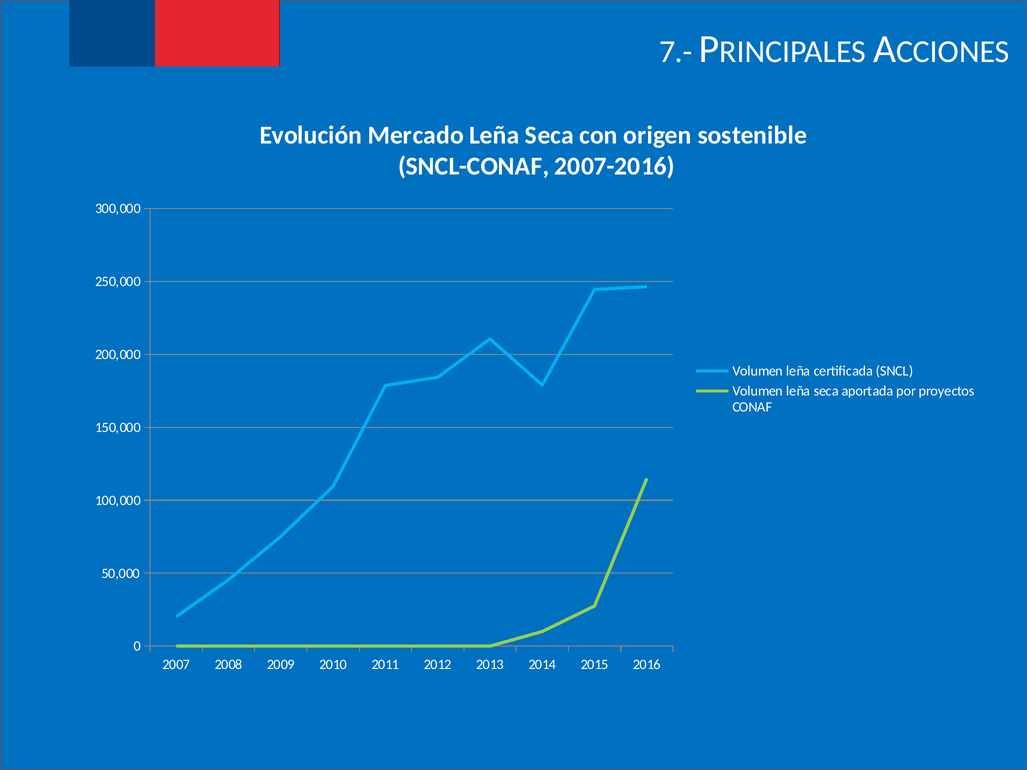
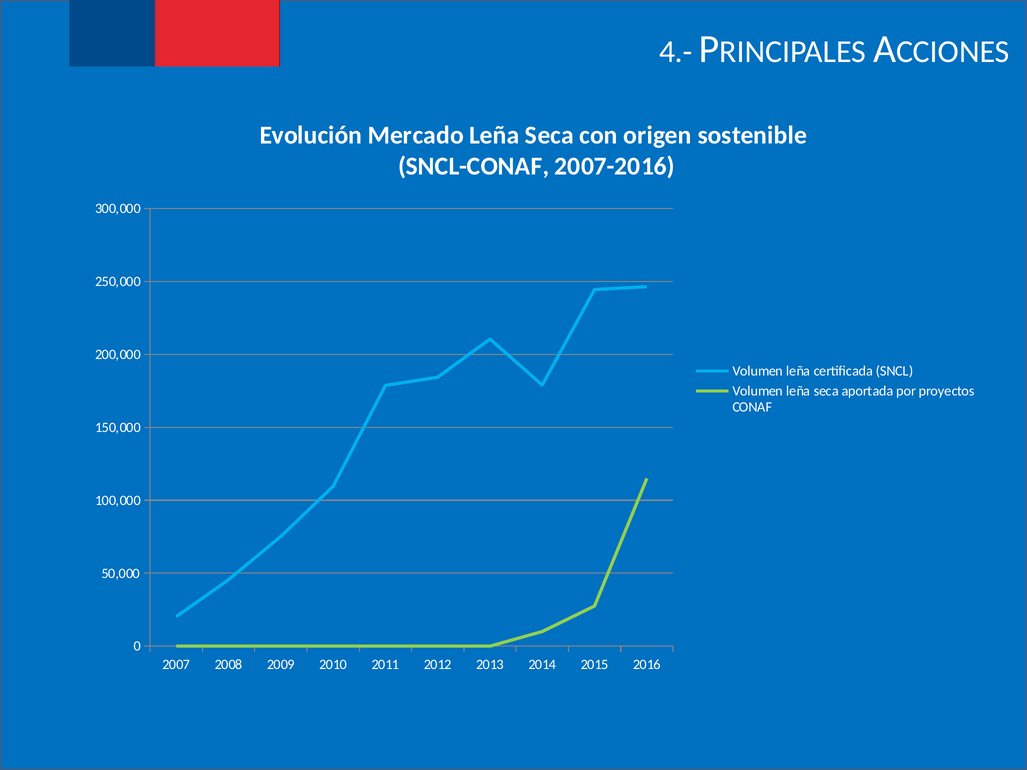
7.-: 7.- -> 4.-
